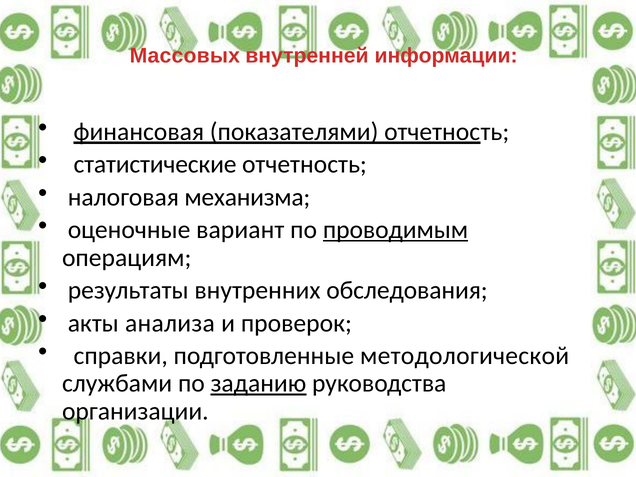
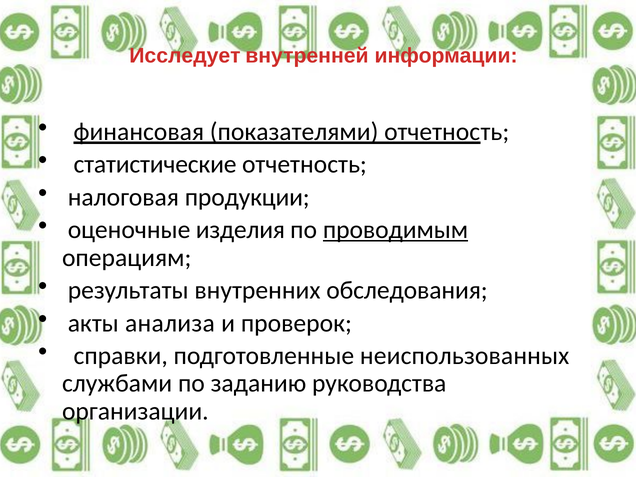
Массовых: Массовых -> Исследует
механизма: механизма -> продукции
вариант: вариант -> изделия
методологической: методологической -> неиспользованных
заданию underline: present -> none
